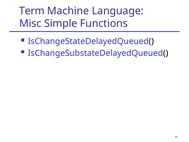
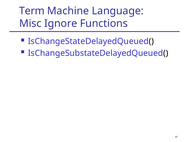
Simple: Simple -> Ignore
